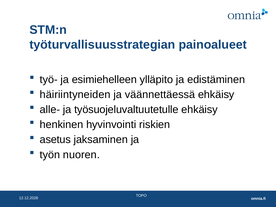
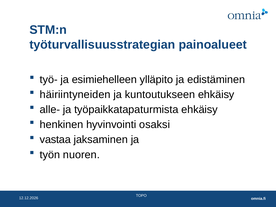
väännettäessä: väännettäessä -> kuntoutukseen
työsuojeluvaltuutetulle: työsuojeluvaltuutetulle -> työpaikkatapaturmista
riskien: riskien -> osaksi
asetus: asetus -> vastaa
